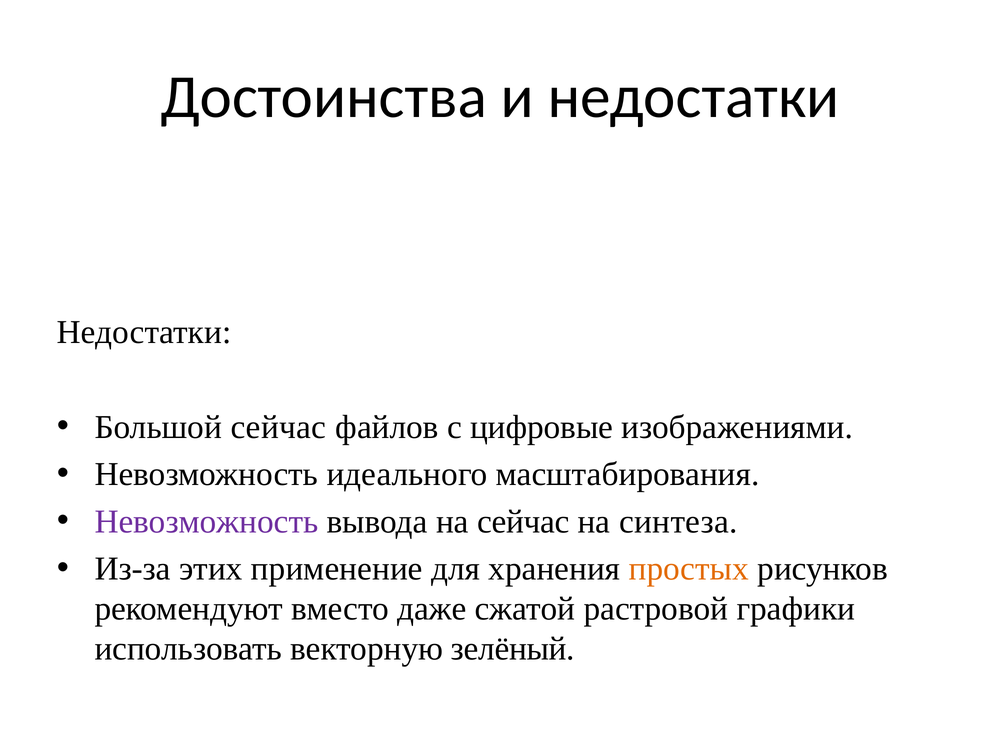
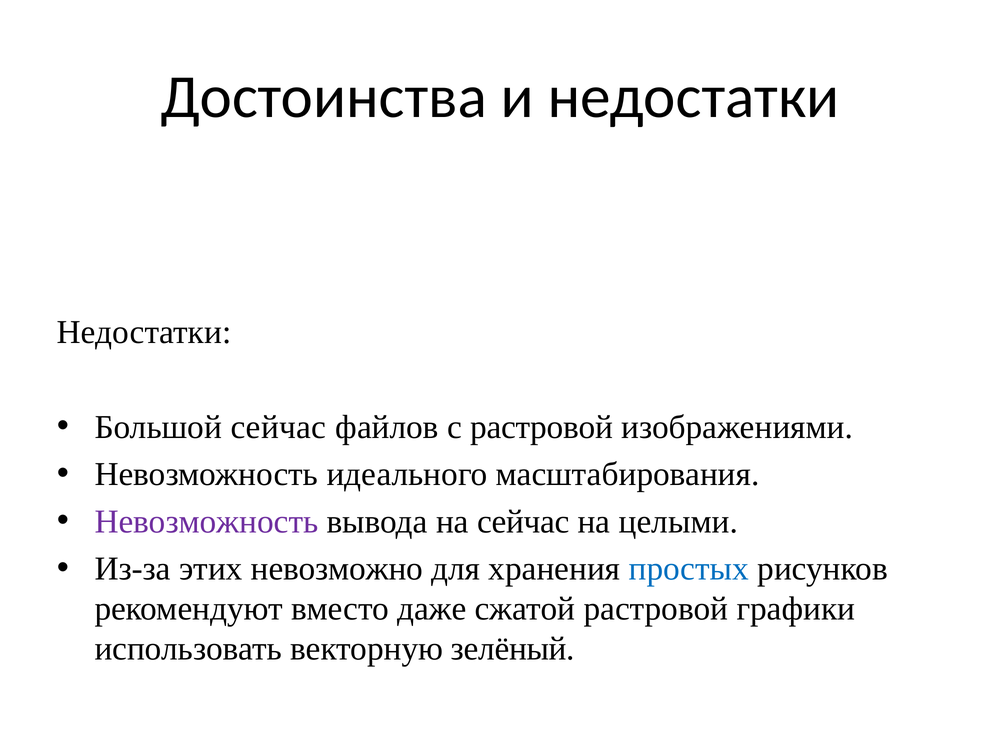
с цифровые: цифровые -> растровой
синтеза: синтеза -> целыми
применение: применение -> невозможно
простых colour: orange -> blue
